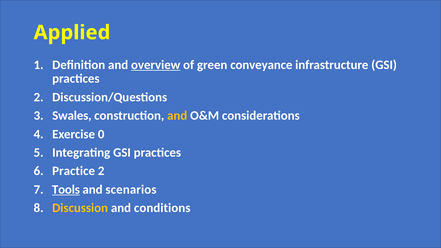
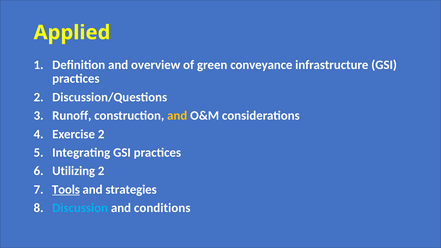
overview underline: present -> none
Swales: Swales -> Runoff
Exercise 0: 0 -> 2
Practice: Practice -> Utilizing
scenarios: scenarios -> strategies
Discussion colour: yellow -> light blue
